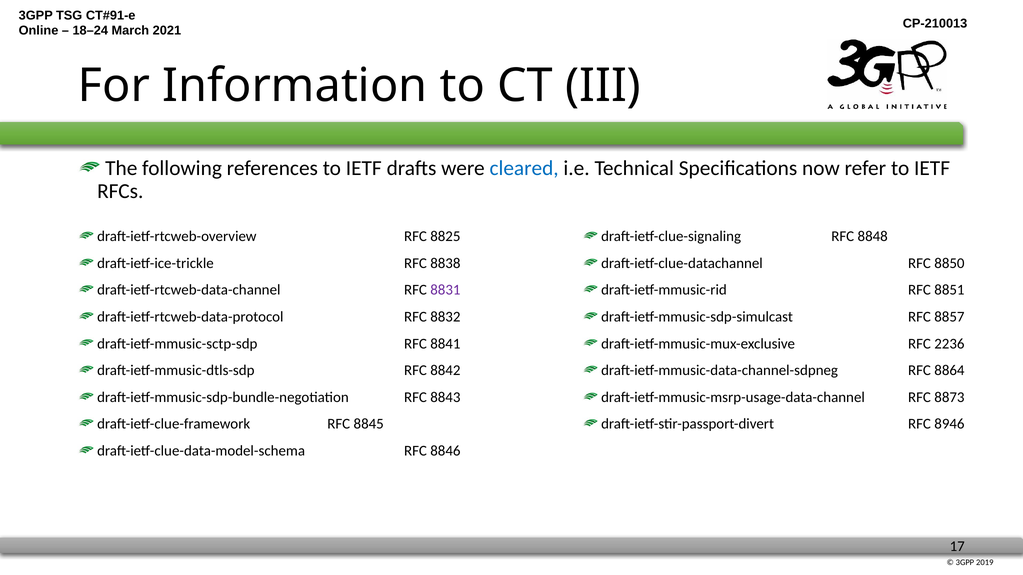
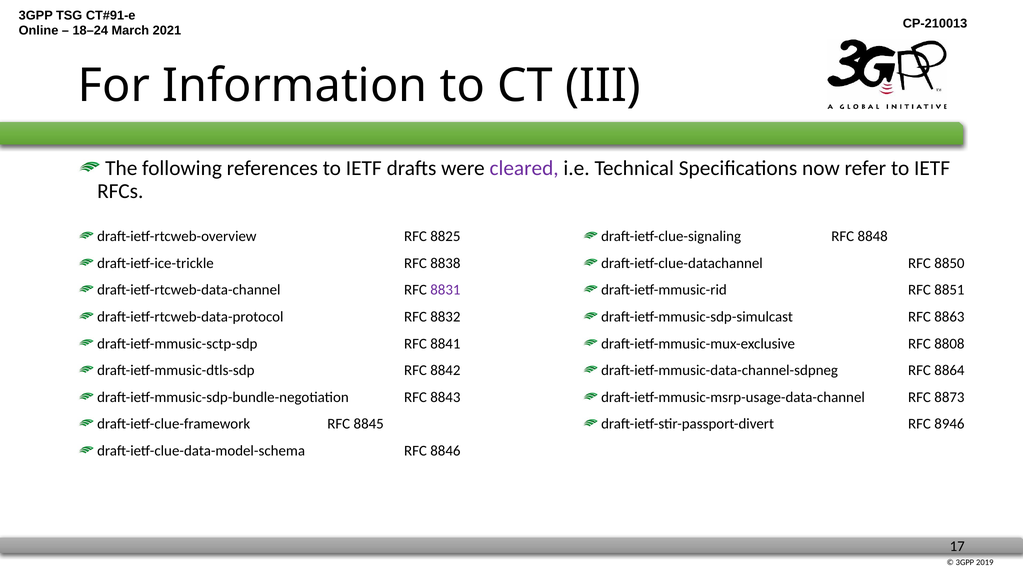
cleared colour: blue -> purple
8857: 8857 -> 8863
2236: 2236 -> 8808
